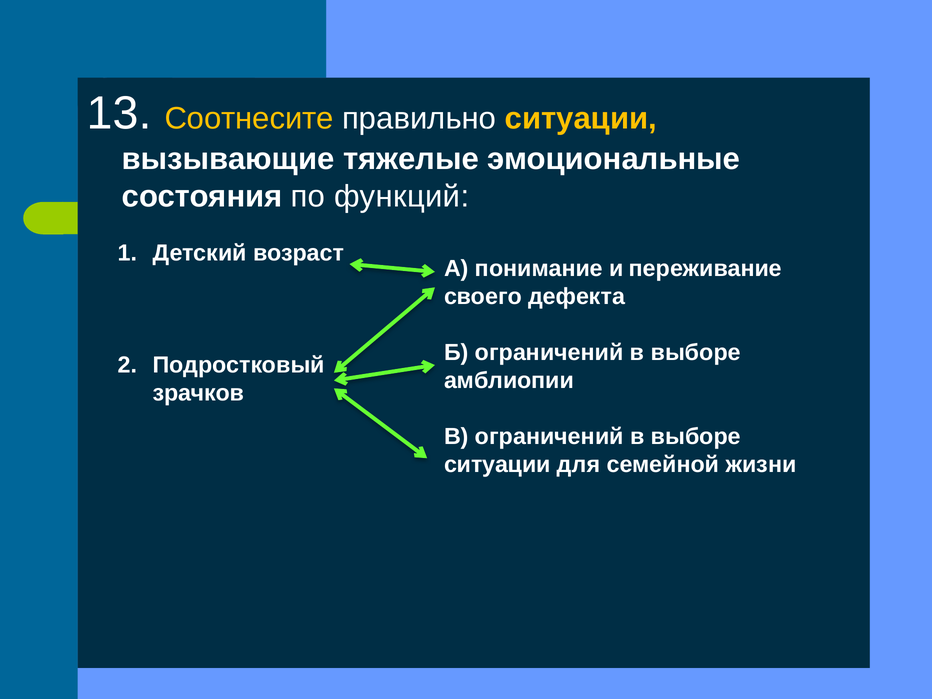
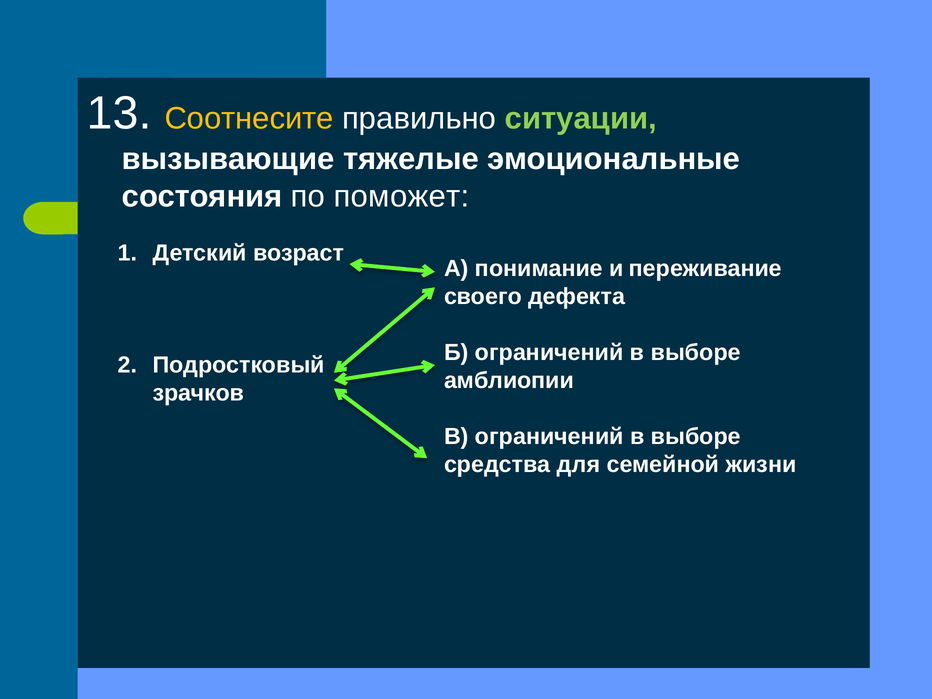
ситуации at (581, 119) colour: yellow -> light green
функций: функций -> поможет
ситуации at (497, 464): ситуации -> средства
